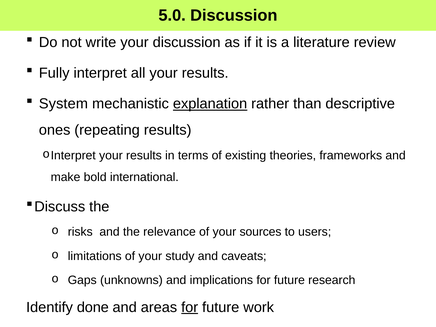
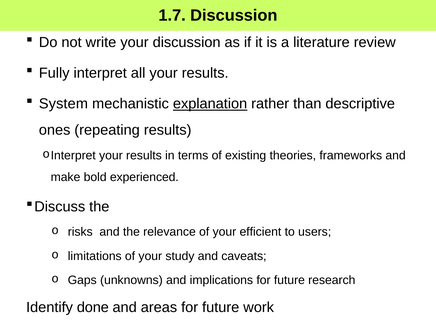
5.0: 5.0 -> 1.7
international: international -> experienced
sources: sources -> efficient
for at (190, 307) underline: present -> none
